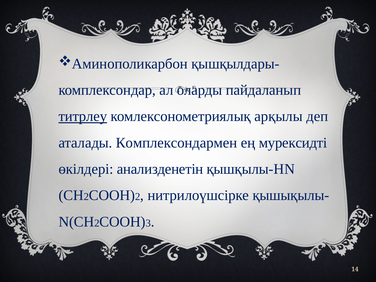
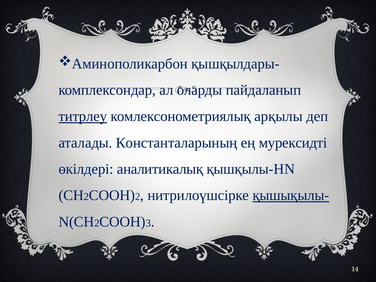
Комплексондармен: Комплексондармен -> Константаларының
анализденетін: анализденетін -> аналитикалық
қышықылы- underline: none -> present
